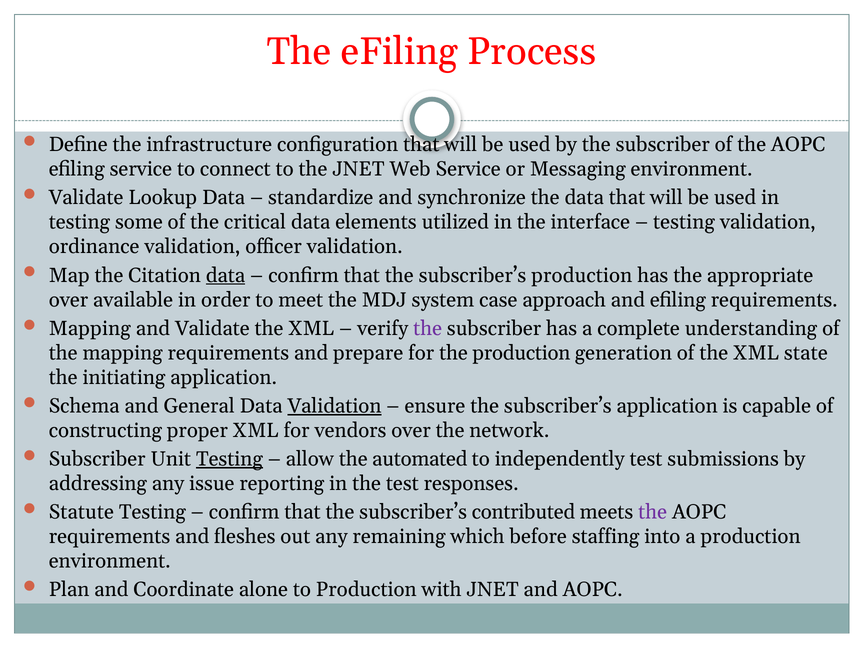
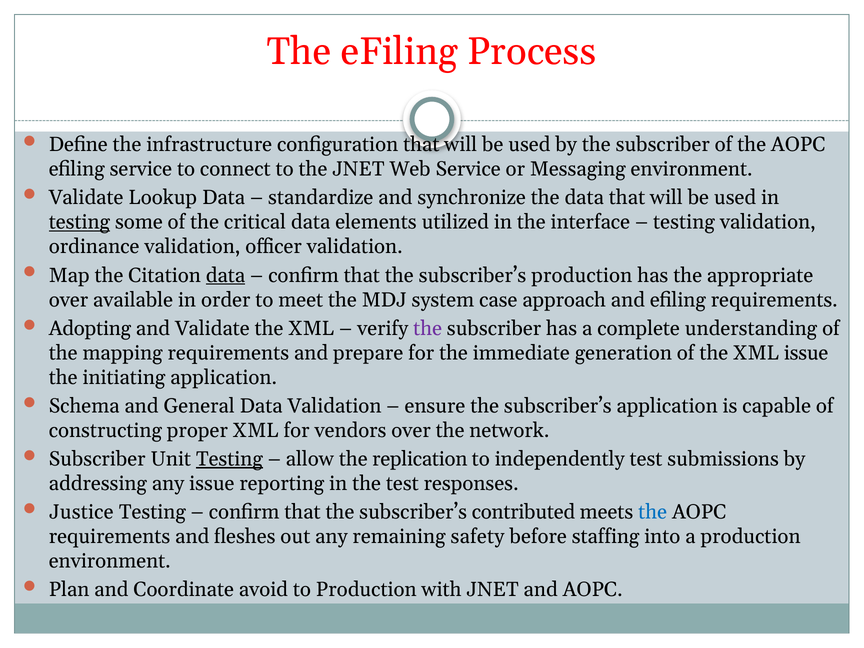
testing at (79, 222) underline: none -> present
Mapping at (90, 328): Mapping -> Adopting
the production: production -> immediate
XML state: state -> issue
Validation at (335, 406) underline: present -> none
automated: automated -> replication
Statute: Statute -> Justice
the at (653, 512) colour: purple -> blue
which: which -> safety
alone: alone -> avoid
